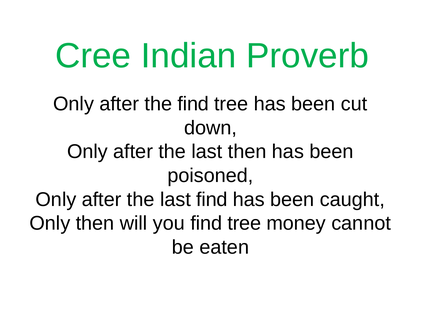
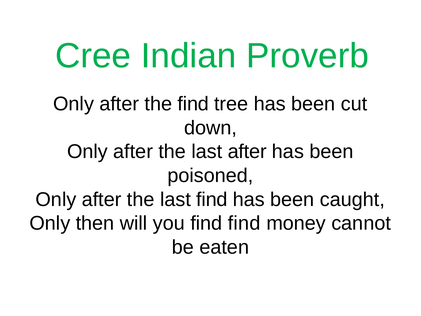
last then: then -> after
you find tree: tree -> find
